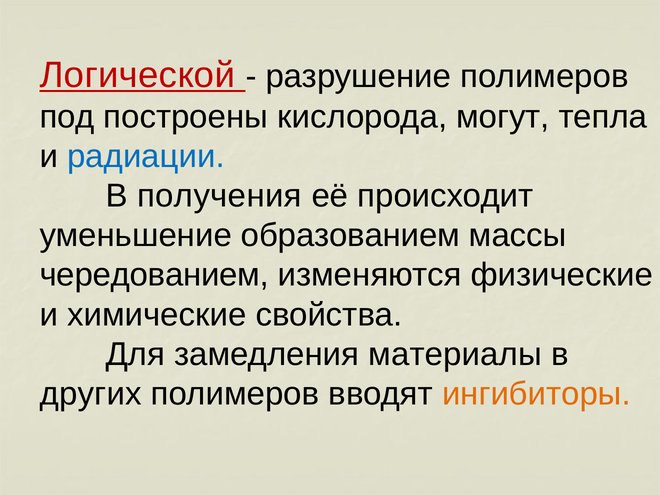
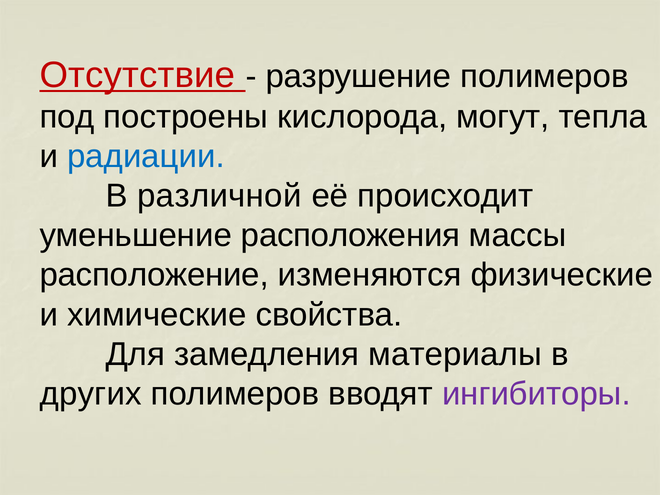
Логической: Логической -> Отсутствие
получения: получения -> различной
образованием: образованием -> расположения
чередованием: чередованием -> расположение
ингибиторы colour: orange -> purple
